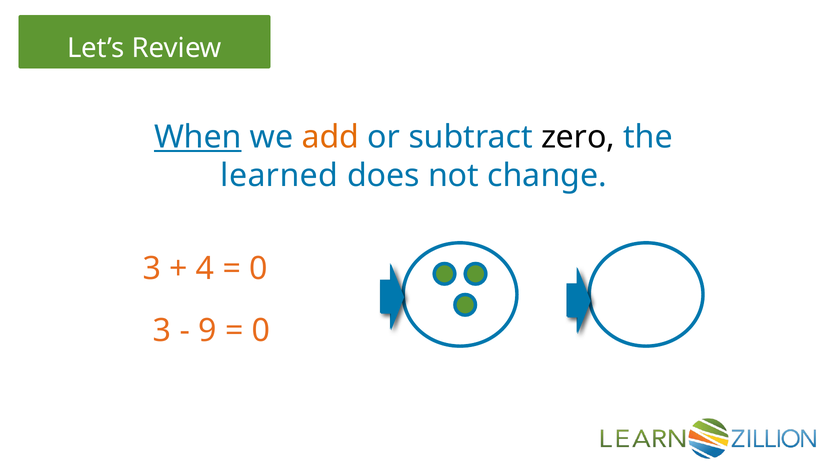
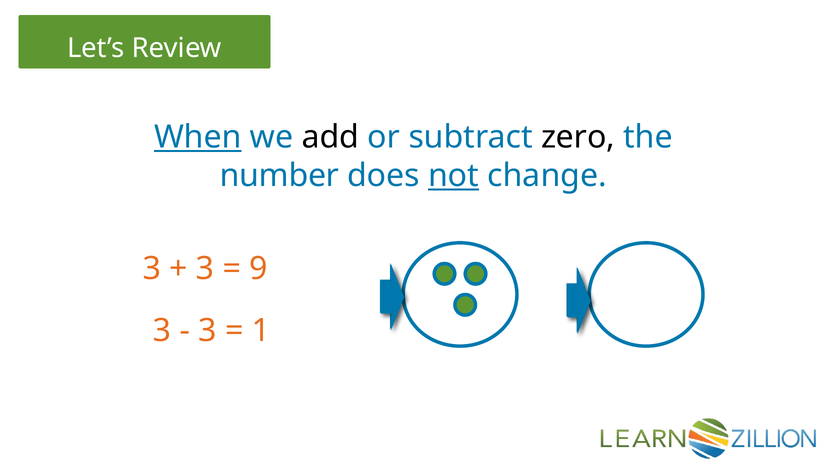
add colour: orange -> black
learned: learned -> number
not underline: none -> present
4 at (205, 269): 4 -> 3
0 at (259, 269): 0 -> 9
9 at (208, 331): 9 -> 3
0 at (261, 331): 0 -> 1
